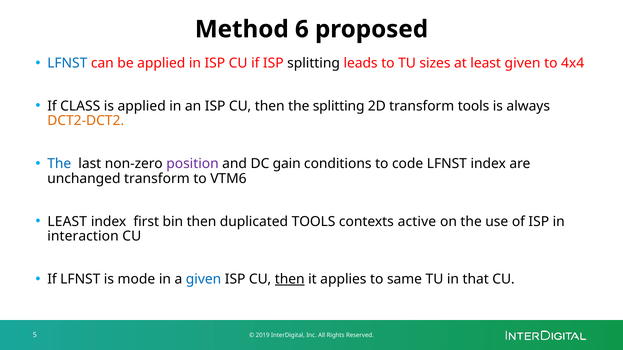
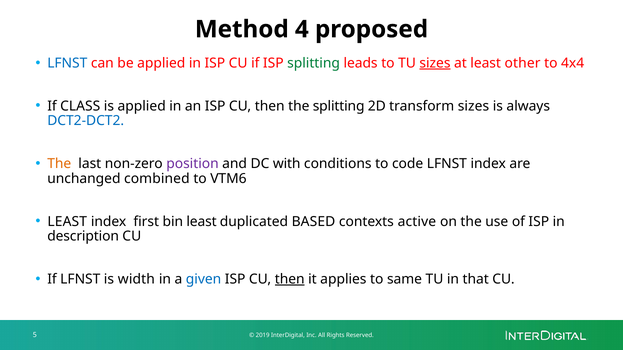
6: 6 -> 4
splitting at (314, 63) colour: black -> green
sizes at (435, 63) underline: none -> present
least given: given -> other
transform tools: tools -> sizes
DCT2-DCT2 colour: orange -> blue
The at (59, 164) colour: blue -> orange
gain: gain -> with
unchanged transform: transform -> combined
bin then: then -> least
duplicated TOOLS: TOOLS -> BASED
interaction: interaction -> description
mode: mode -> width
